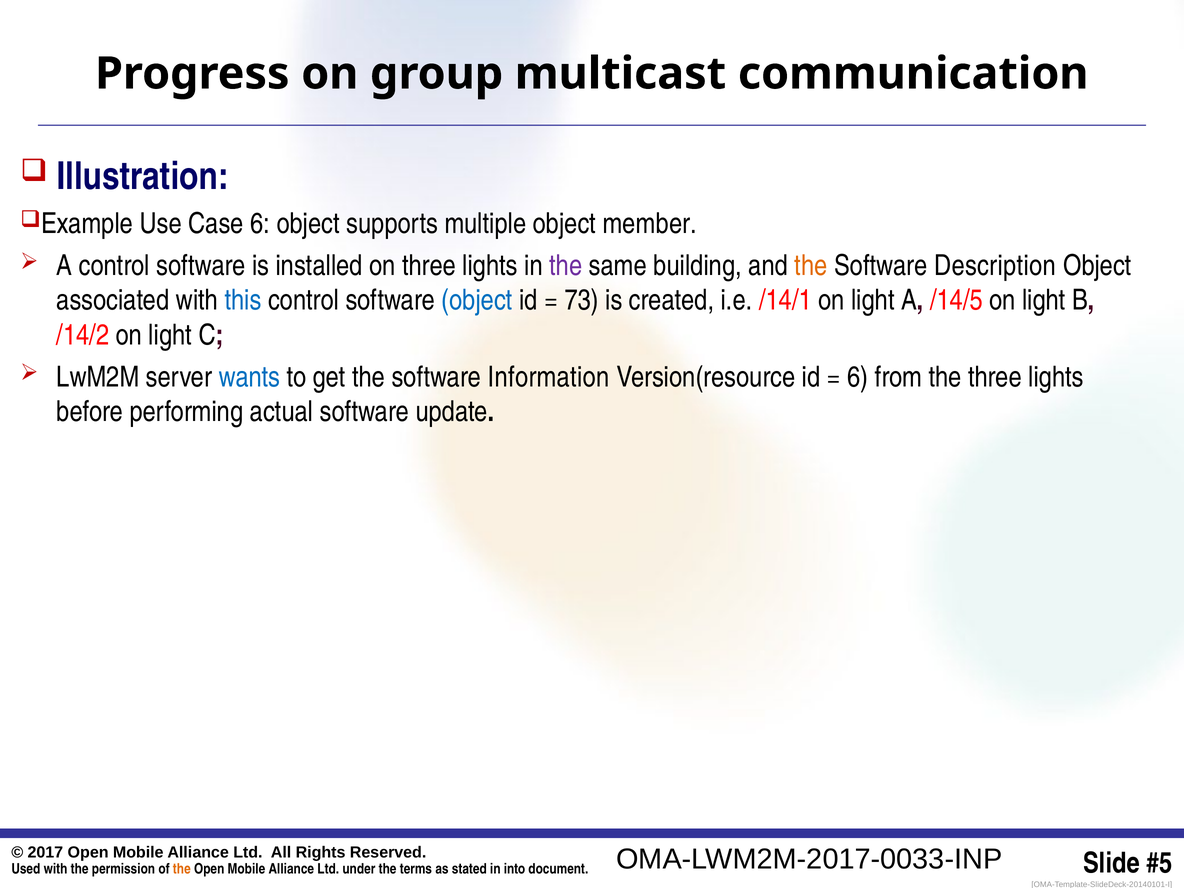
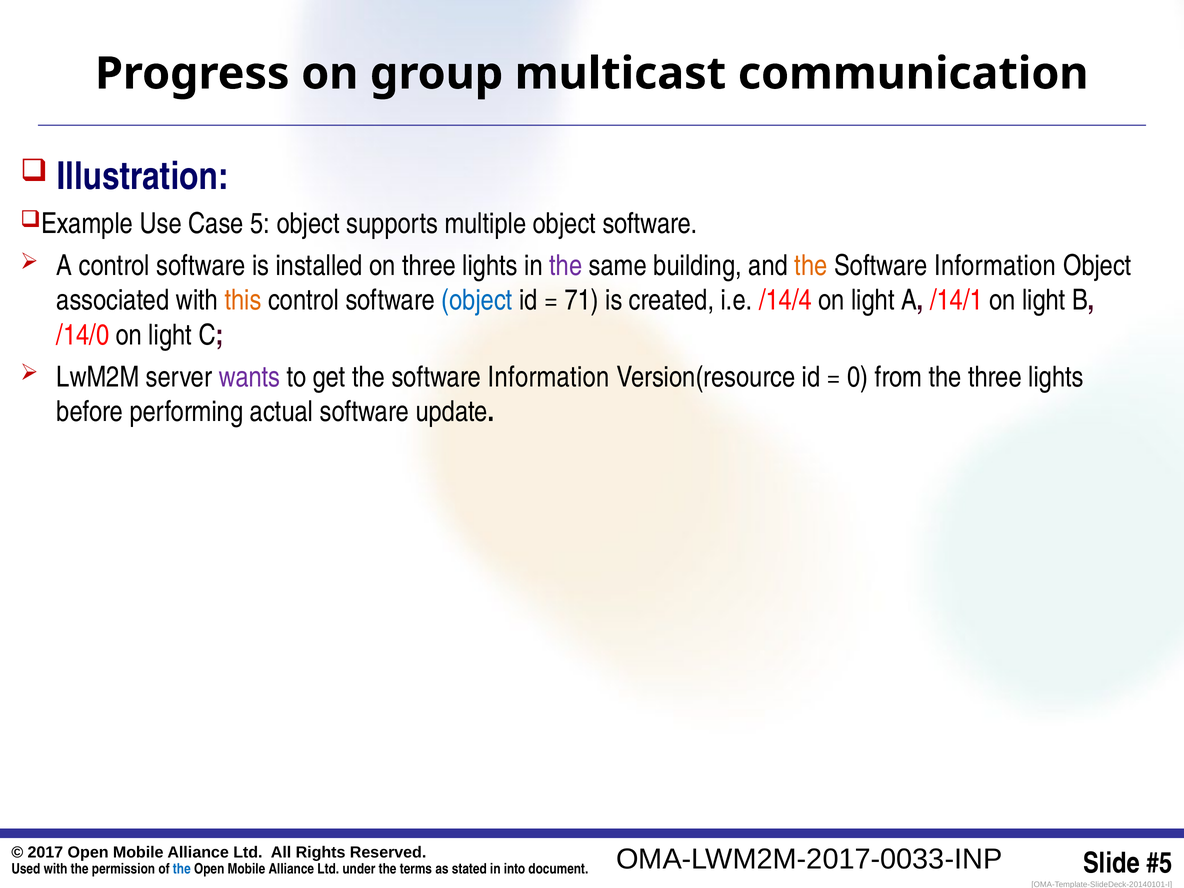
Case 6: 6 -> 5
object member: member -> software
Description at (995, 266): Description -> Information
this colour: blue -> orange
73: 73 -> 71
/14/1: /14/1 -> /14/4
/14/5: /14/5 -> /14/1
/14/2: /14/2 -> /14/0
wants colour: blue -> purple
6 at (858, 377): 6 -> 0
the at (182, 869) colour: orange -> blue
